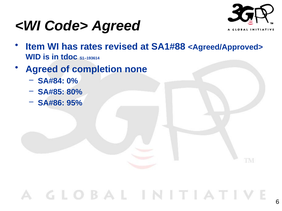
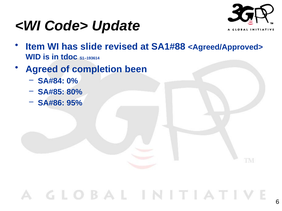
Code> Agreed: Agreed -> Update
rates: rates -> slide
none: none -> been
